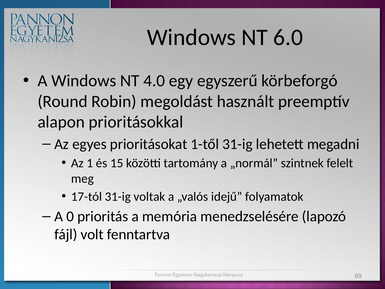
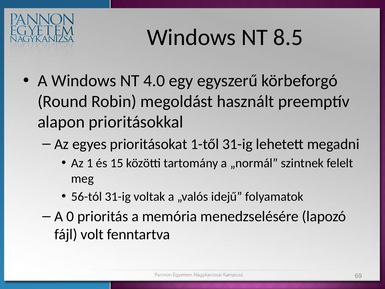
6.0: 6.0 -> 8.5
17-tól: 17-tól -> 56-tól
